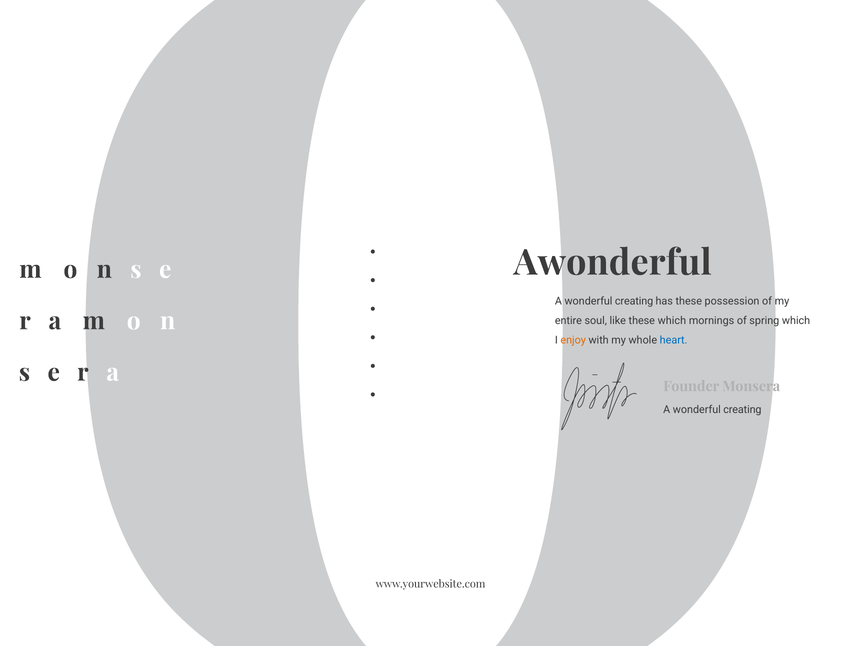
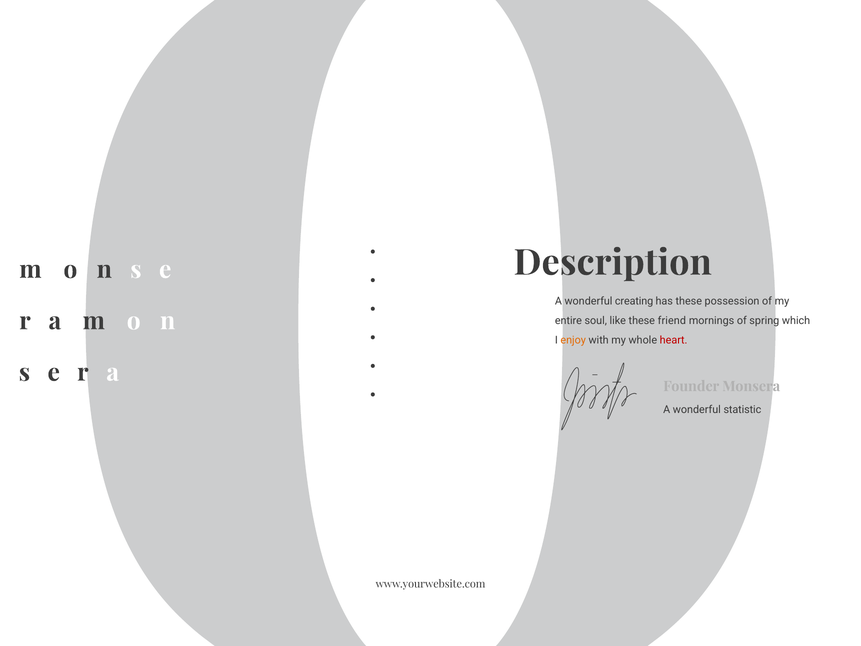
Awonderful: Awonderful -> Description
these which: which -> friend
heart colour: blue -> red
creating at (742, 409): creating -> statistic
